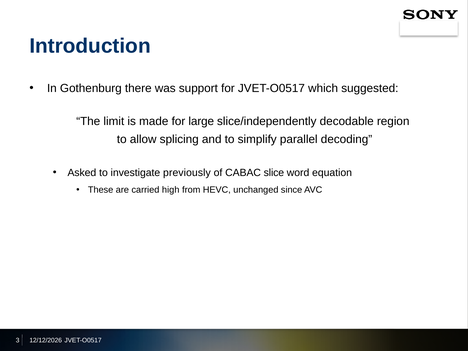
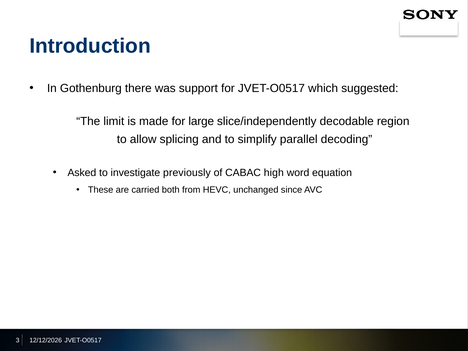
slice: slice -> high
high: high -> both
